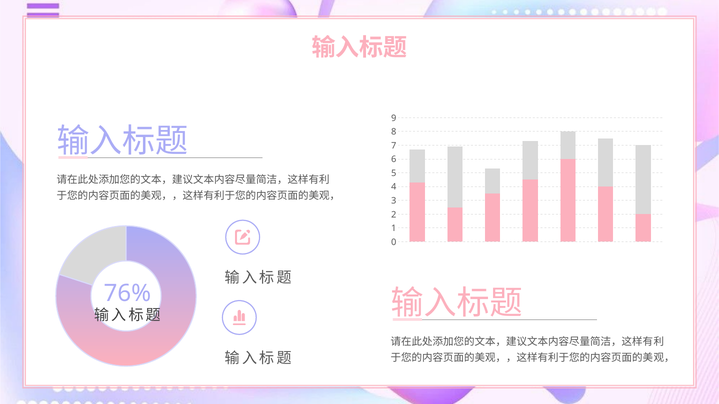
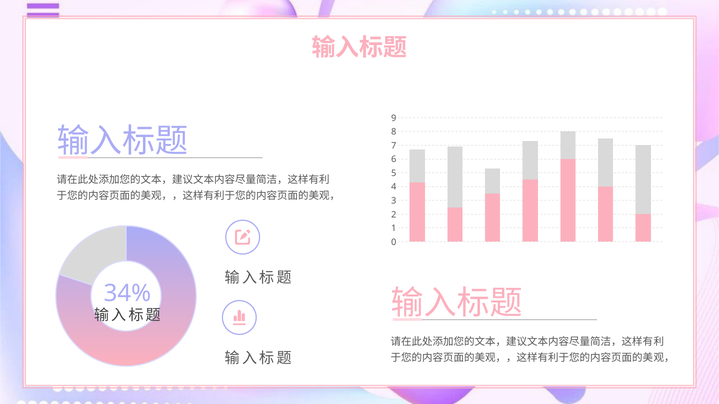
76%: 76% -> 34%
